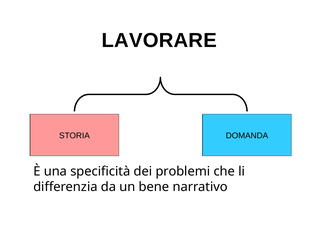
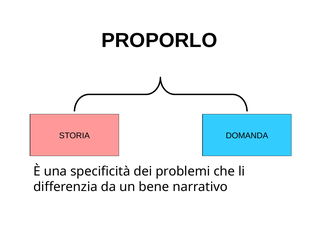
LAVORARE: LAVORARE -> PROPORLO
